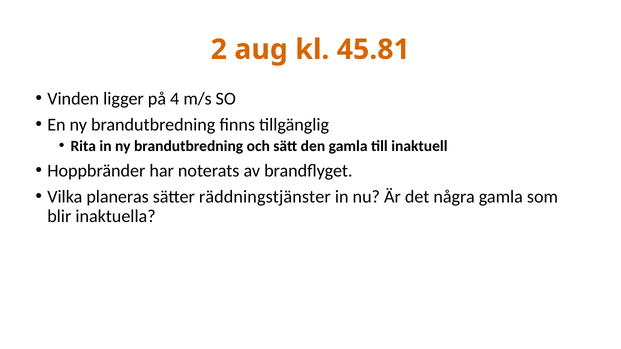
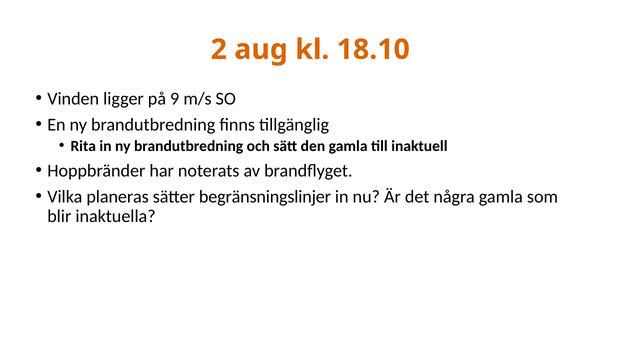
45.81: 45.81 -> 18.10
4: 4 -> 9
räddningstjänster: räddningstjänster -> begränsningslinjer
